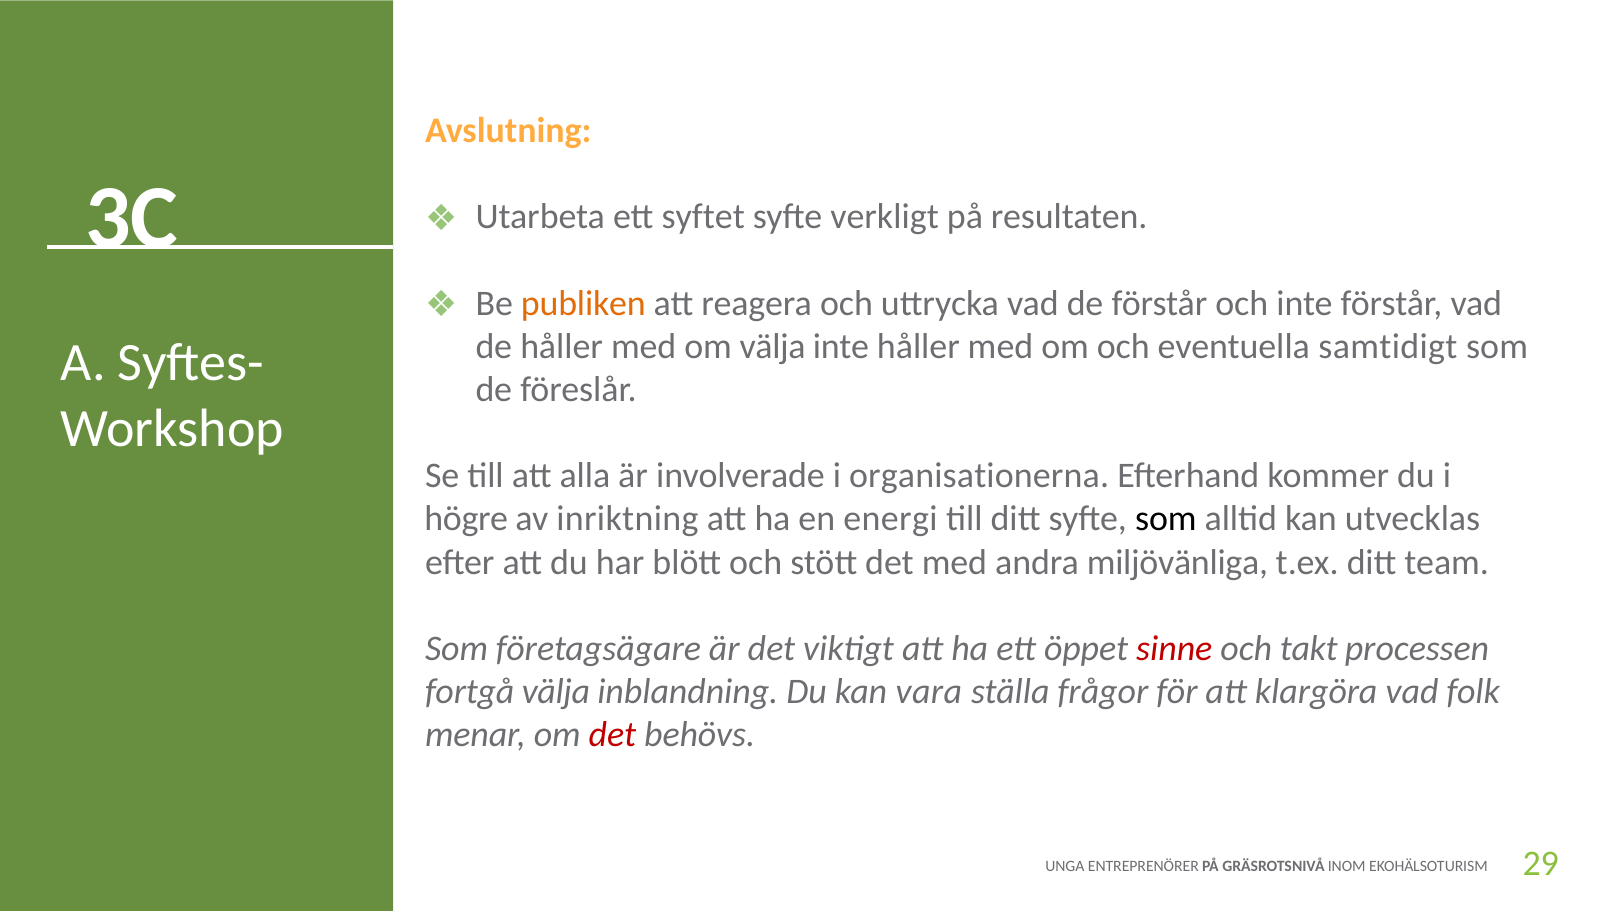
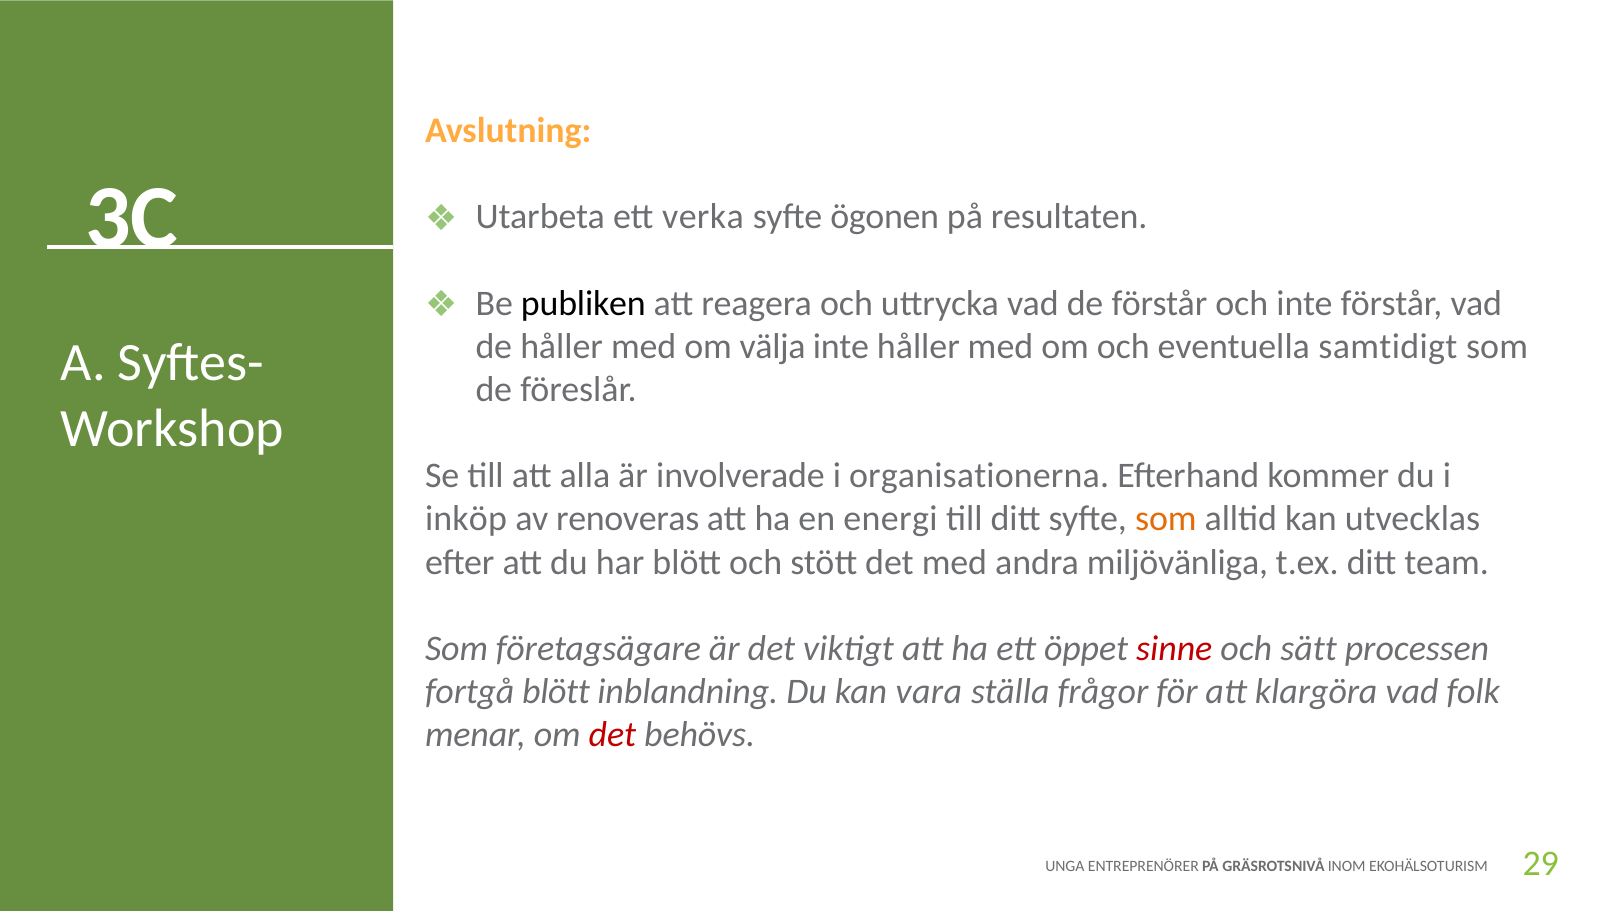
syftet: syftet -> verka
verkligt: verkligt -> ögonen
publiken colour: orange -> black
högre: högre -> inköp
inriktning: inriktning -> renoveras
som at (1166, 519) colour: black -> orange
takt: takt -> sätt
fortgå välja: välja -> blött
